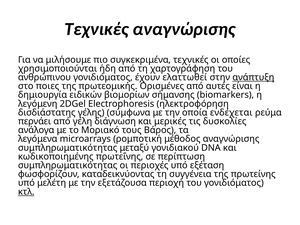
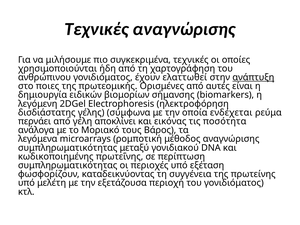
διάγνωση: διάγνωση -> αποκλίνει
μερικές: μερικές -> εικόνας
δυσκολίες: δυσκολίες -> ποσότητα
κτλ underline: present -> none
